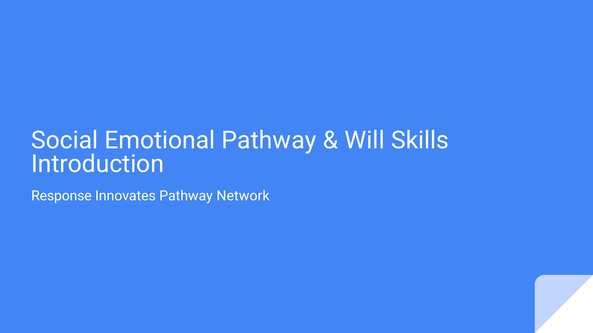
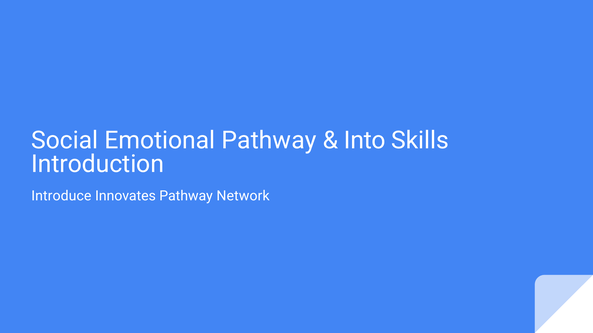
Will: Will -> Into
Response: Response -> Introduce
